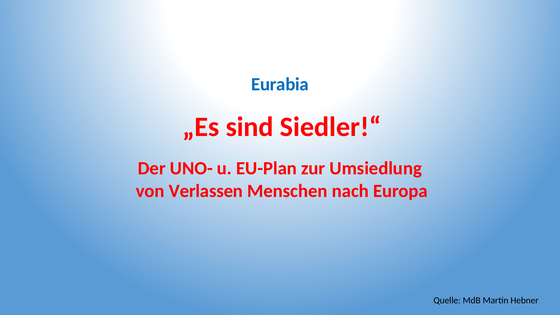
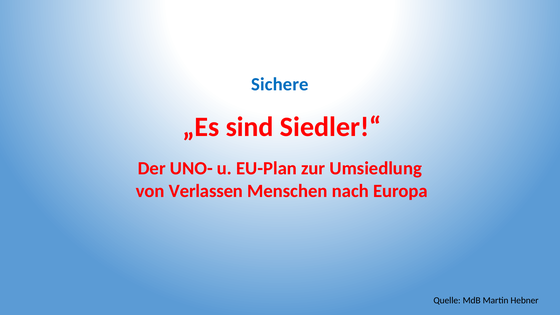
Eurabia: Eurabia -> Sichere
